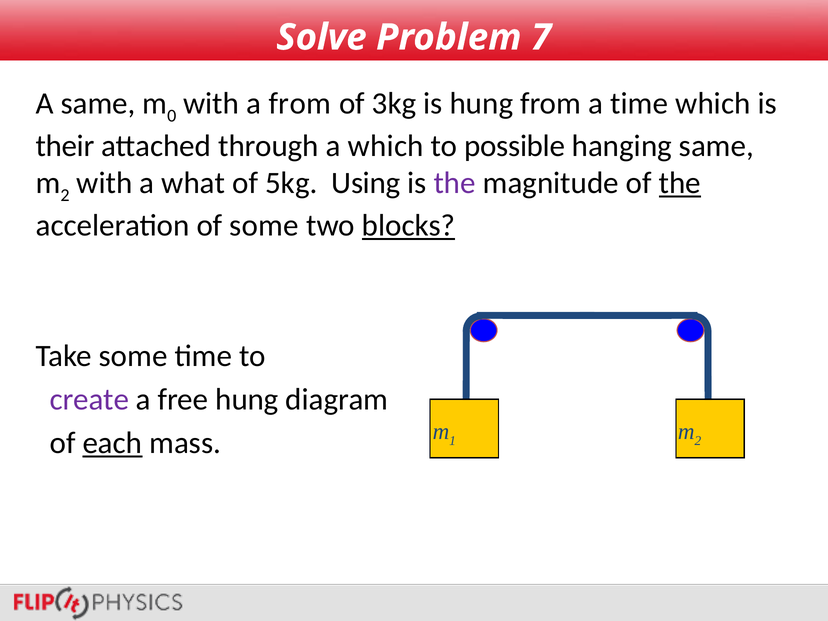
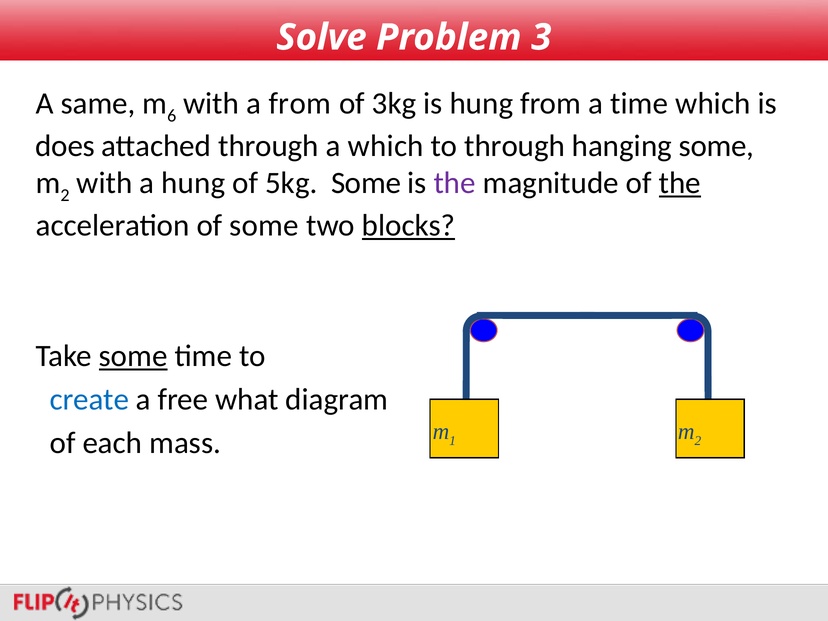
7: 7 -> 3
0: 0 -> 6
their: their -> does
to possible: possible -> through
hanging same: same -> some
a what: what -> hung
5kg Using: Using -> Some
some at (133, 356) underline: none -> present
create colour: purple -> blue
free hung: hung -> what
each underline: present -> none
